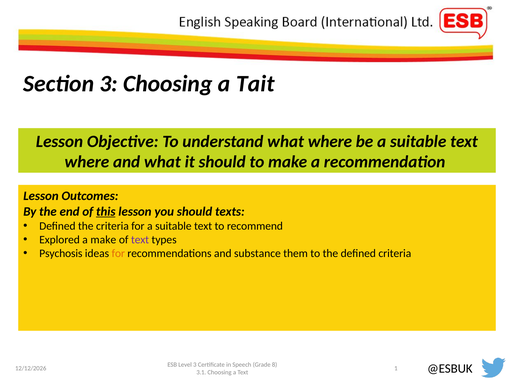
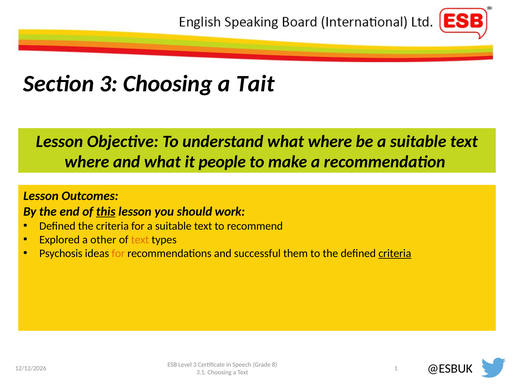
it should: should -> people
texts: texts -> work
a make: make -> other
text at (140, 239) colour: purple -> orange
substance: substance -> successful
criteria at (395, 253) underline: none -> present
